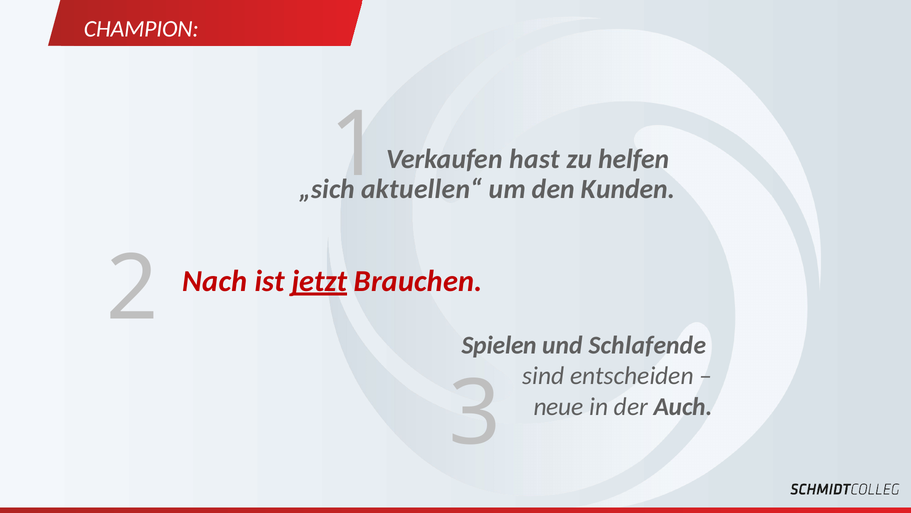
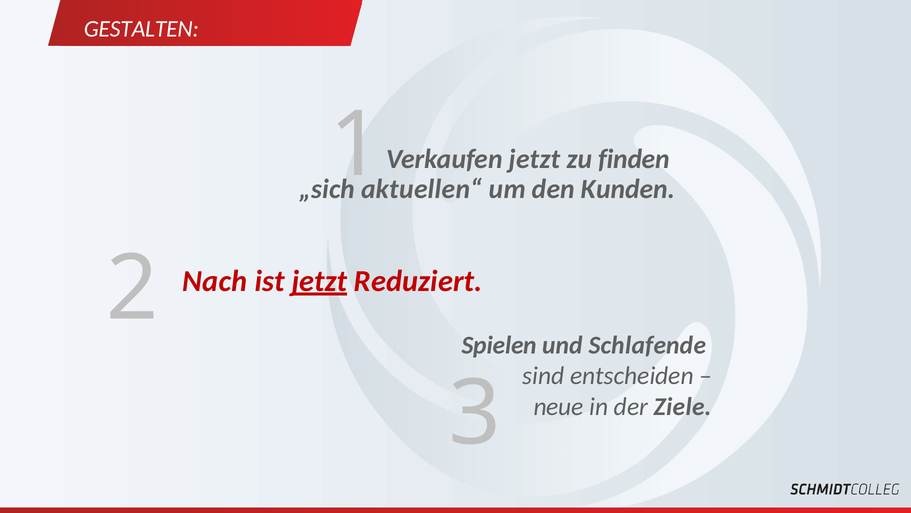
CHAMPION: CHAMPION -> GESTALTEN
Verkaufen hast: hast -> jetzt
helfen: helfen -> finden
Brauchen: Brauchen -> Reduziert
Auch: Auch -> Ziele
